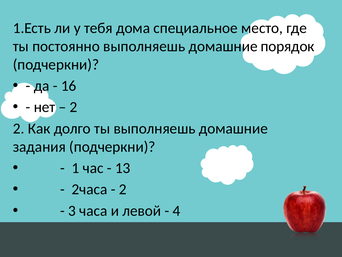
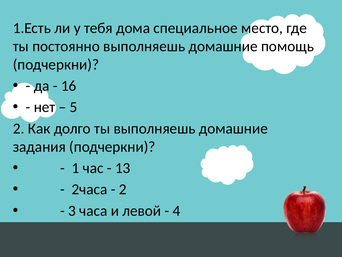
порядок: порядок -> помощь
2 at (74, 107): 2 -> 5
